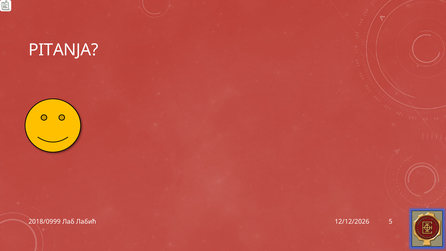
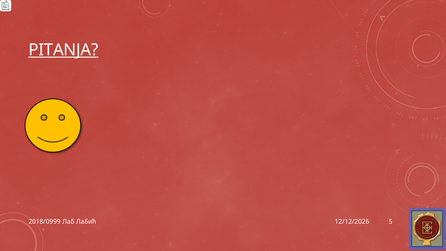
PITANJA underline: none -> present
